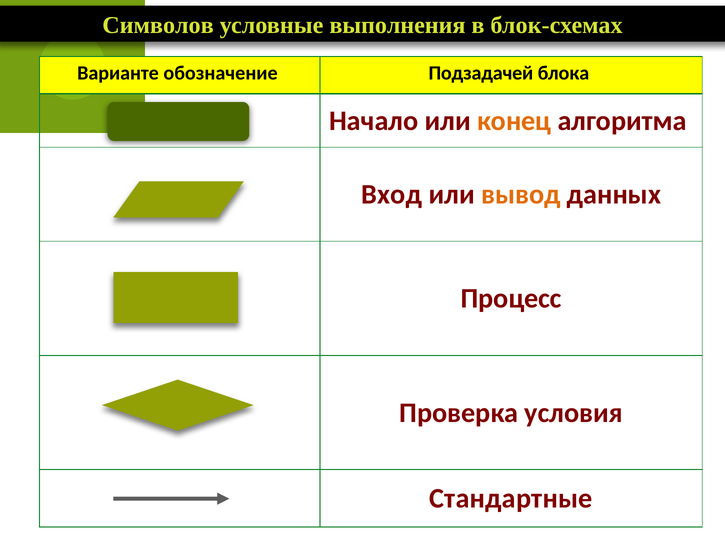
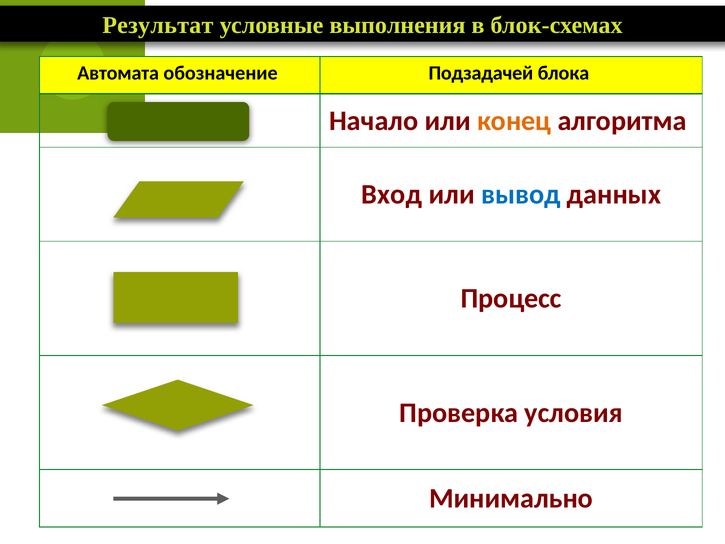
Символов: Символов -> Результат
Варианте: Варианте -> Автомата
вывод colour: orange -> blue
Стандартные: Стандартные -> Минимально
